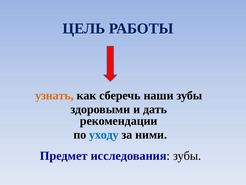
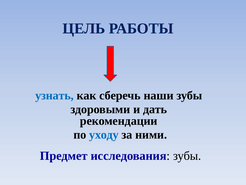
узнать colour: orange -> blue
